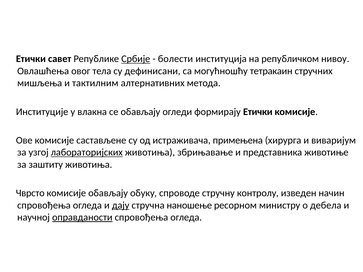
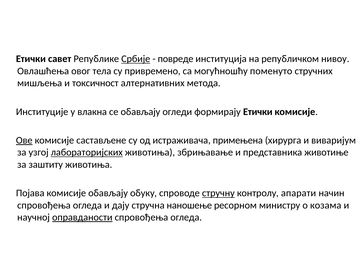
болести: болести -> повреде
дефинисани: дефинисани -> привремено
тетракаин: тетракаин -> поменуто
тактилним: тактилним -> токсичност
Ове underline: none -> present
Чврсто: Чврсто -> Појава
стручну underline: none -> present
изведен: изведен -> апарати
дају underline: present -> none
дебела: дебела -> козама
